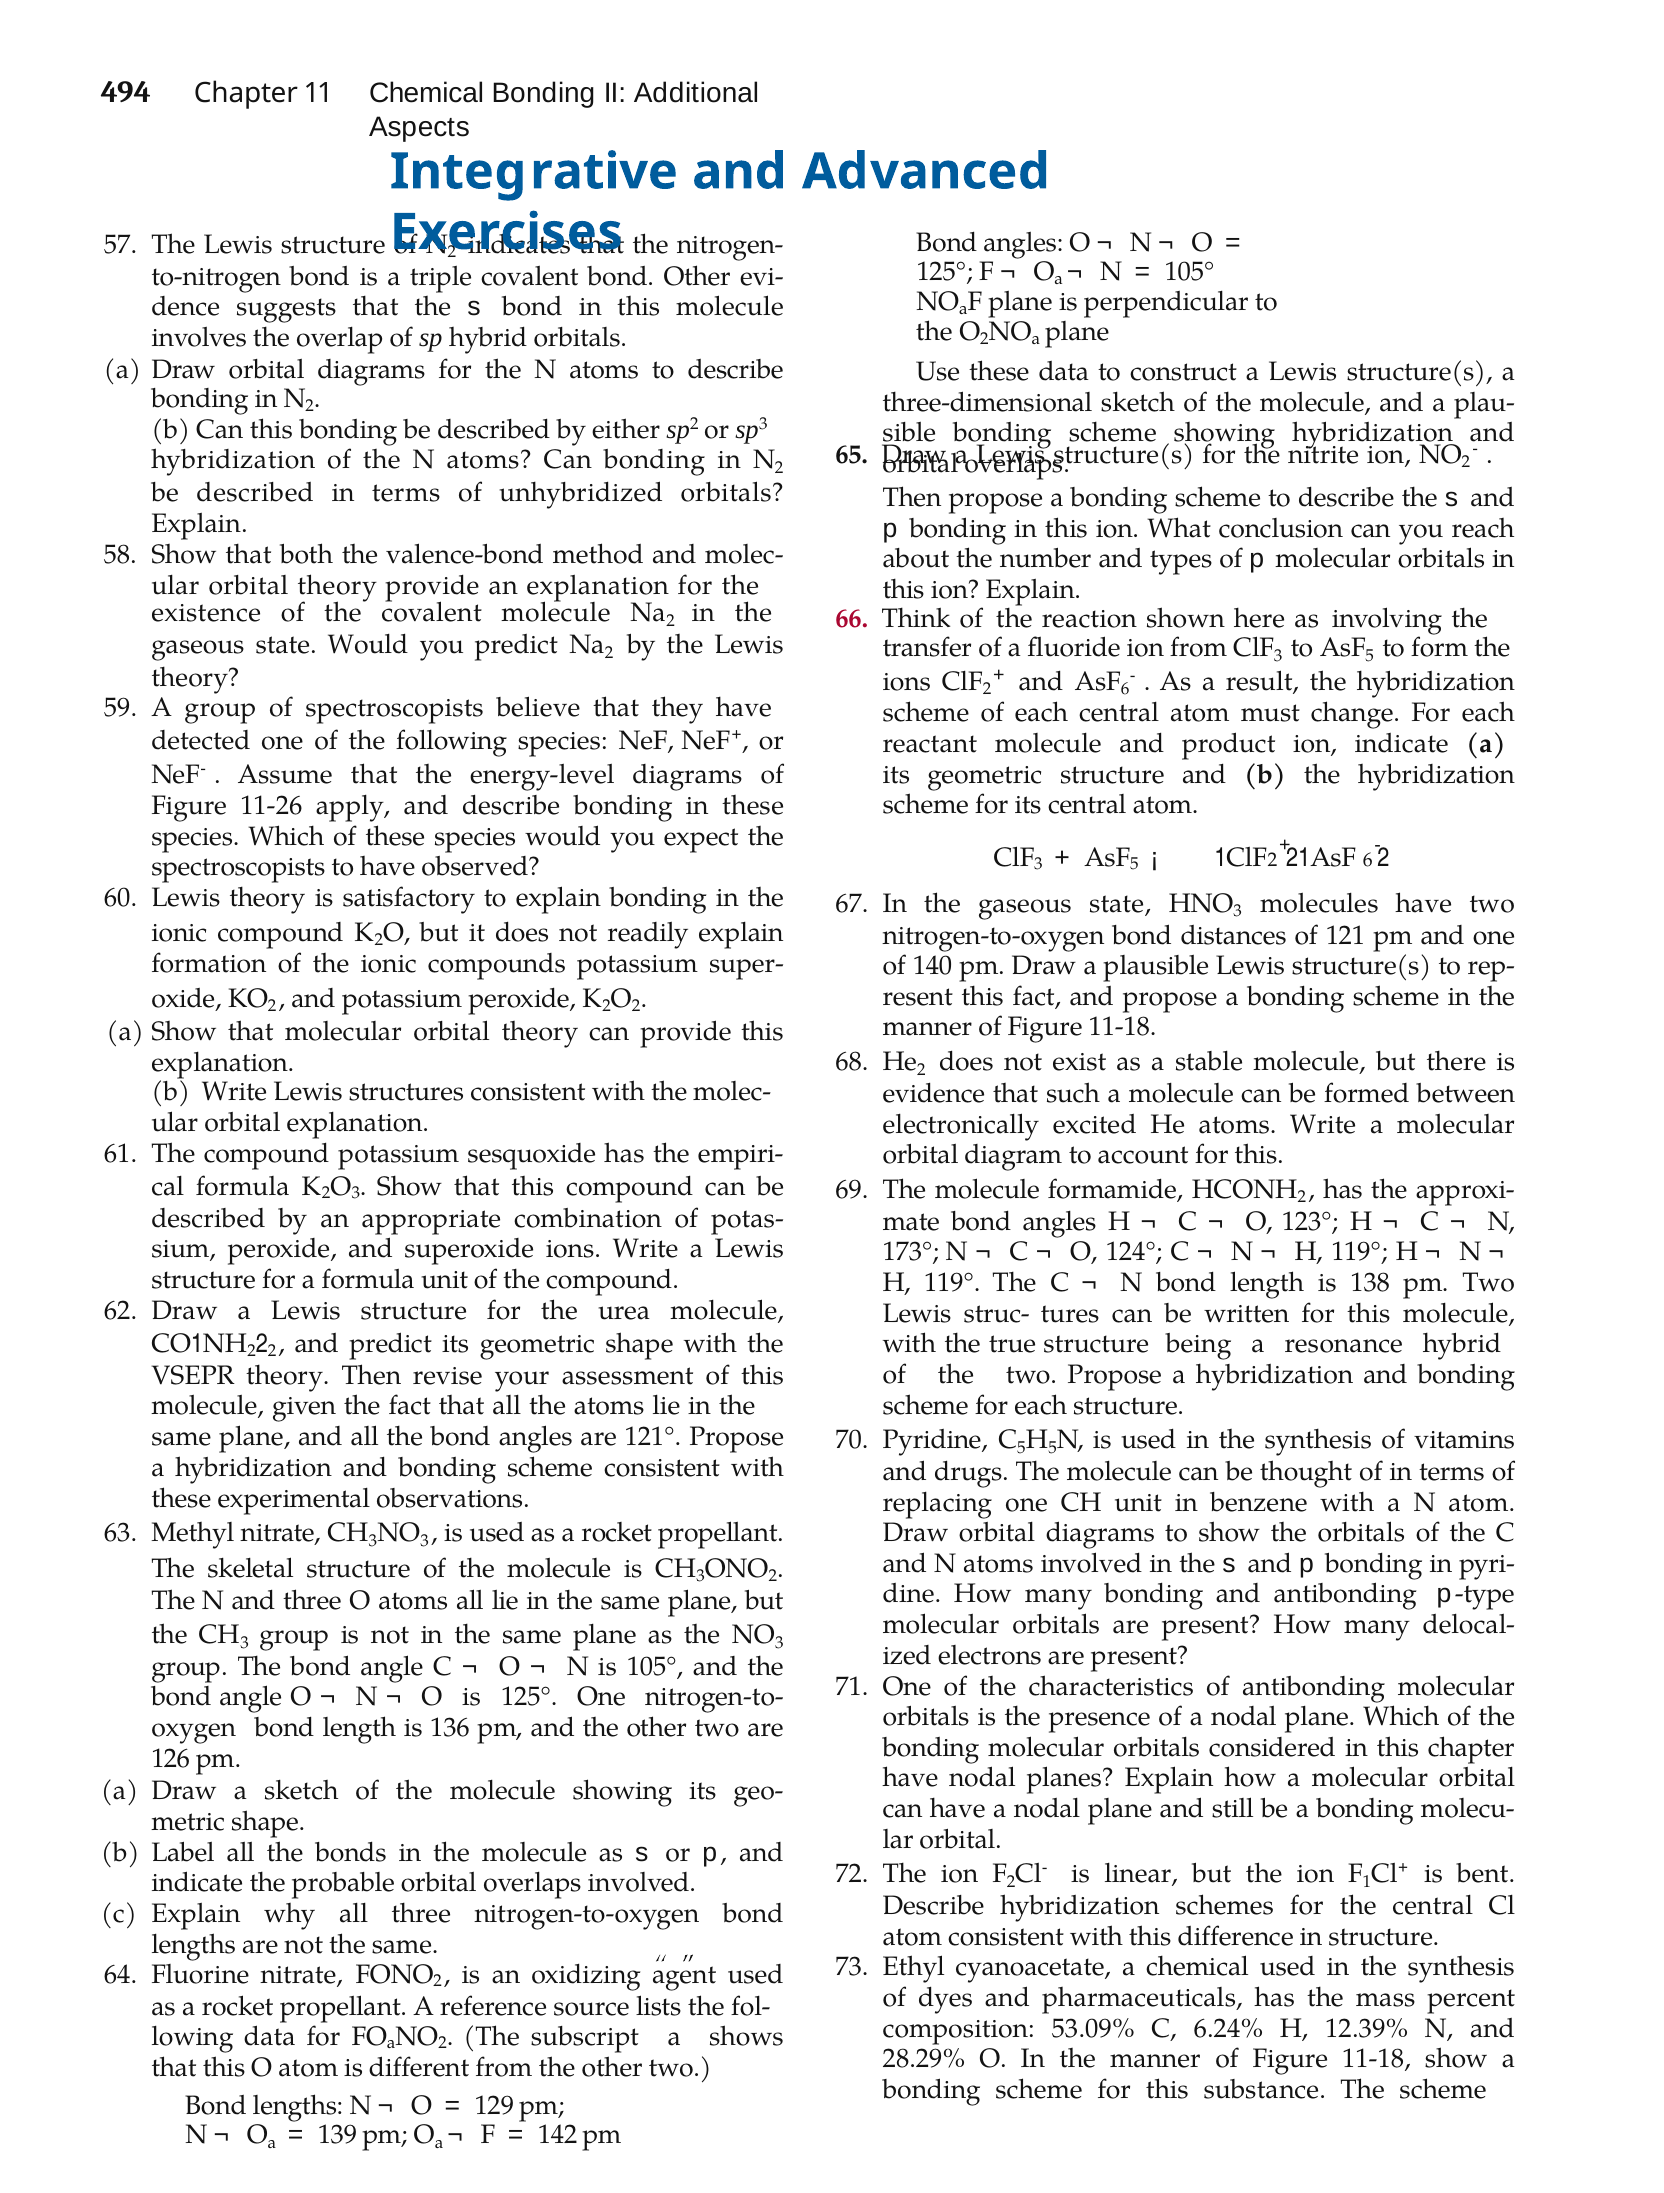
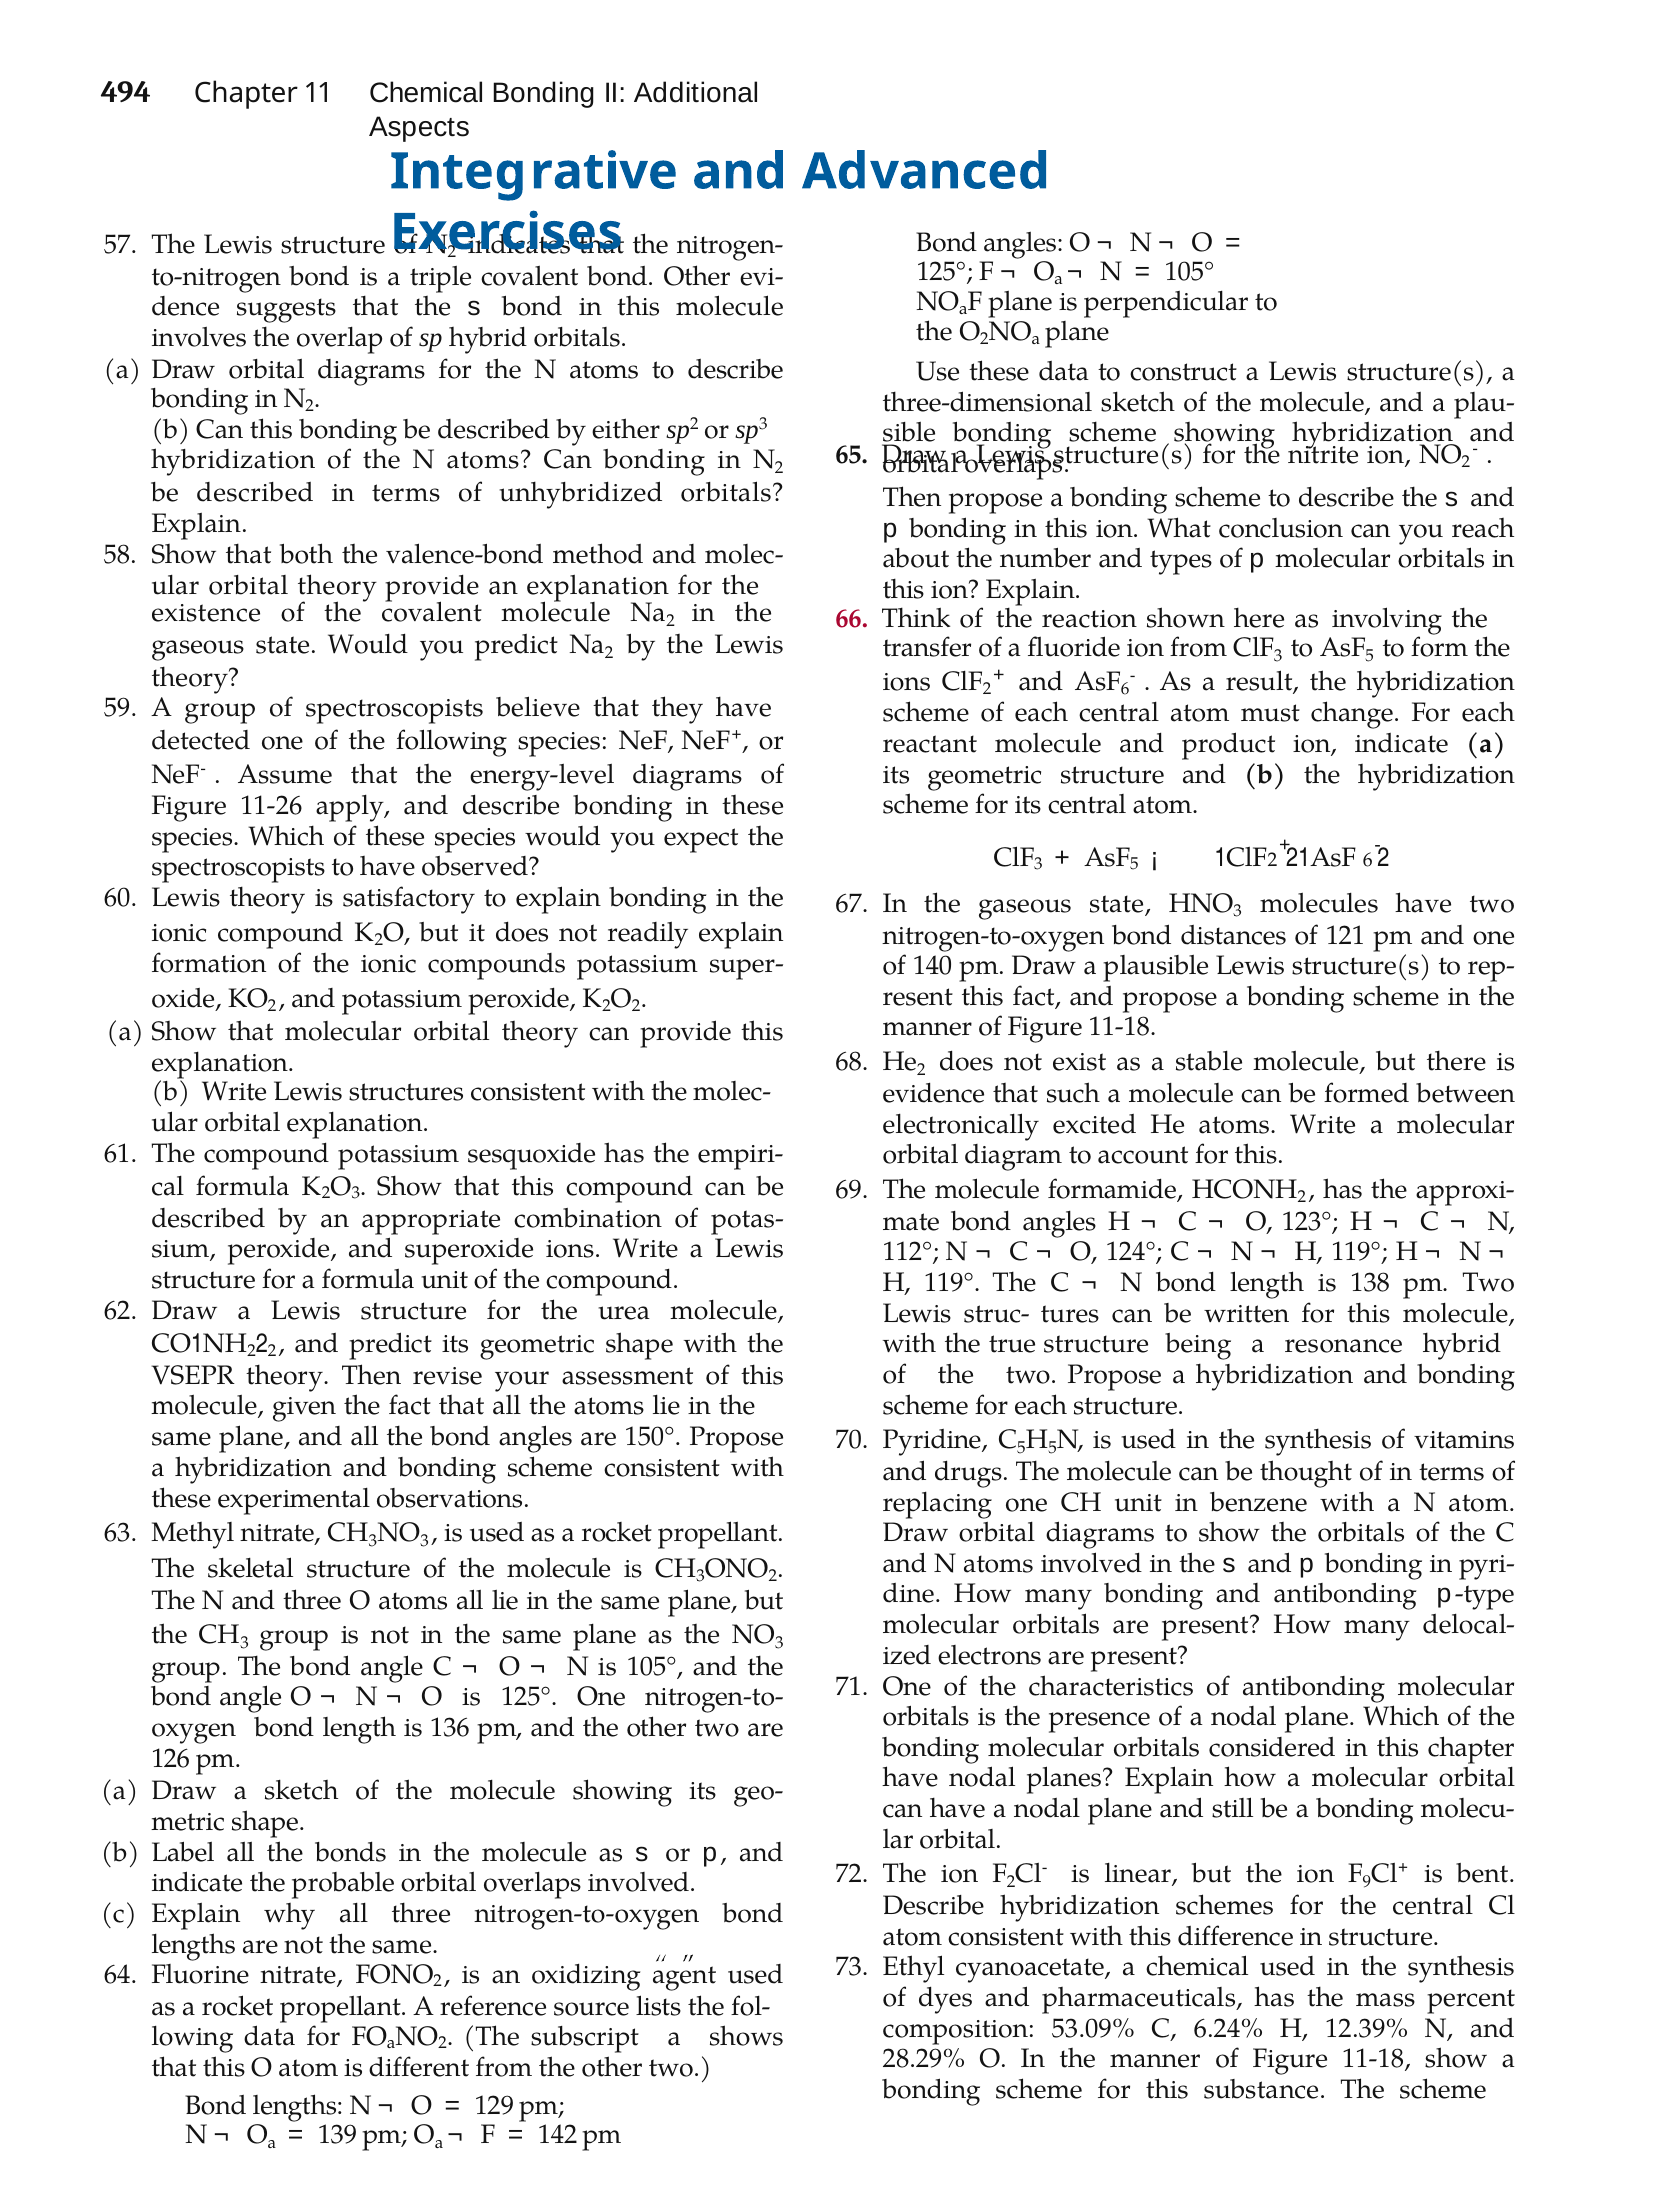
173°: 173° -> 112°
121°: 121° -> 150°
1: 1 -> 9
